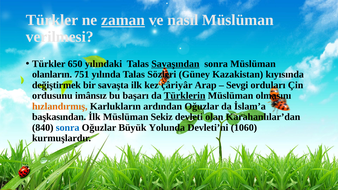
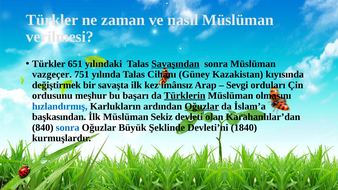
zaman underline: present -> none
650: 650 -> 651
olanların: olanların -> vazgeçer
Sözleri: Sözleri -> Cihânı
çâriyâr: çâriyâr -> imânsız
imânsız: imânsız -> meşhur
hızlandırmış colour: orange -> blue
Oğuzlar at (202, 106) underline: none -> present
Yolunda: Yolunda -> Şeklinde
1060: 1060 -> 1840
